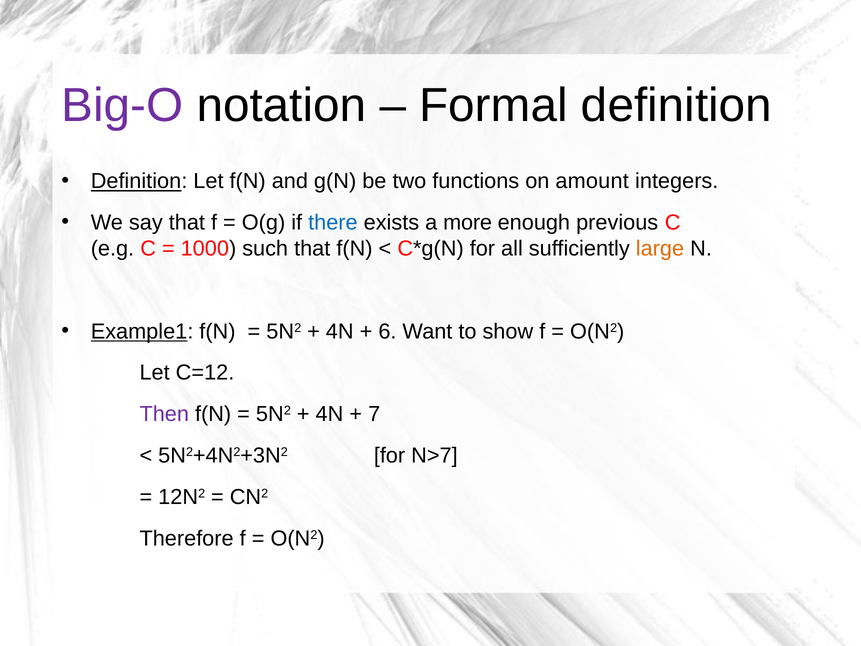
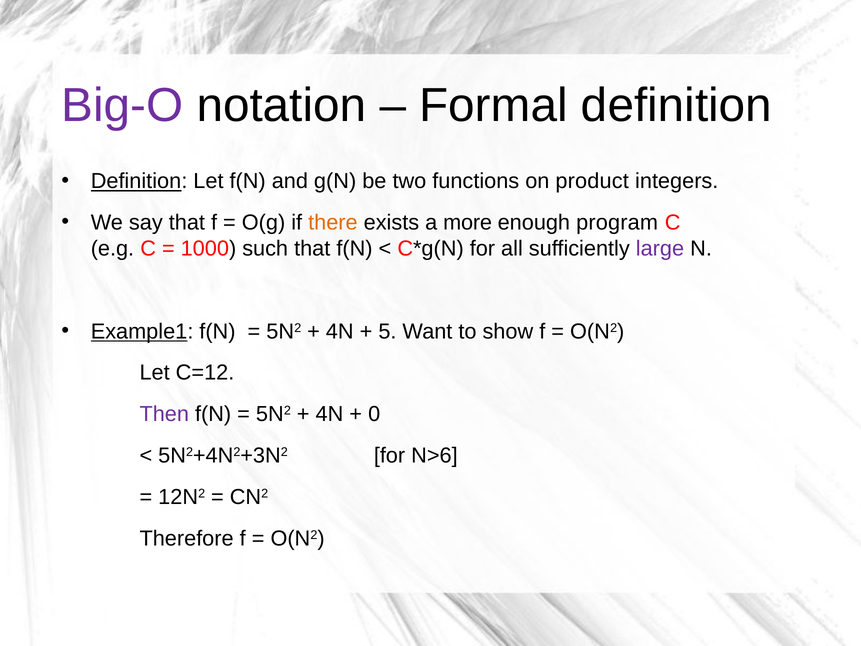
amount: amount -> product
there colour: blue -> orange
previous: previous -> program
large colour: orange -> purple
6: 6 -> 5
7: 7 -> 0
N>7: N>7 -> N>6
